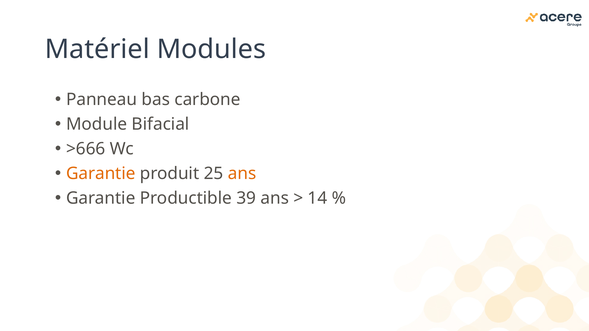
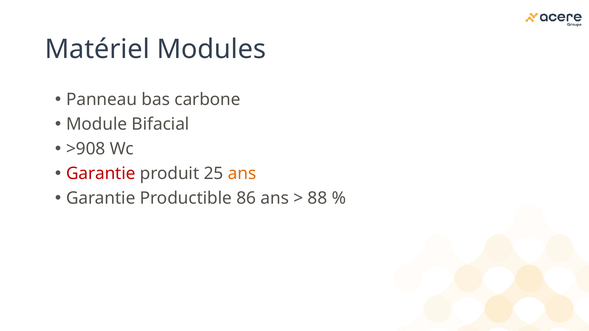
>666: >666 -> >908
Garantie at (101, 174) colour: orange -> red
39: 39 -> 86
14: 14 -> 88
